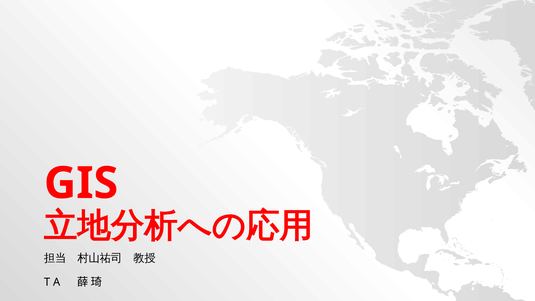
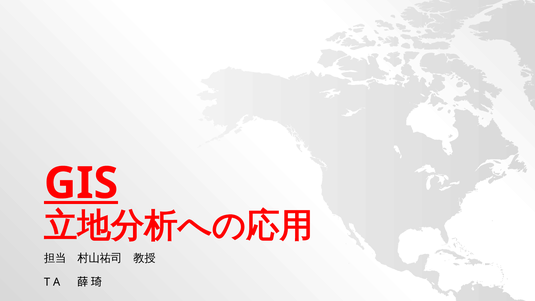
GIS underline: none -> present
